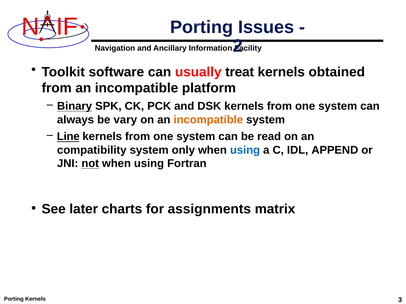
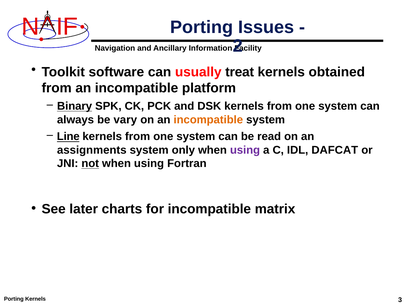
compatibility: compatibility -> assignments
using at (245, 150) colour: blue -> purple
APPEND: APPEND -> DAFCAT
for assignments: assignments -> incompatible
